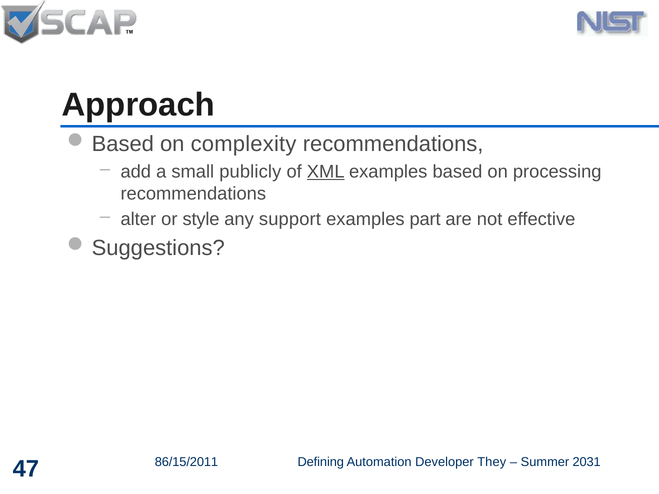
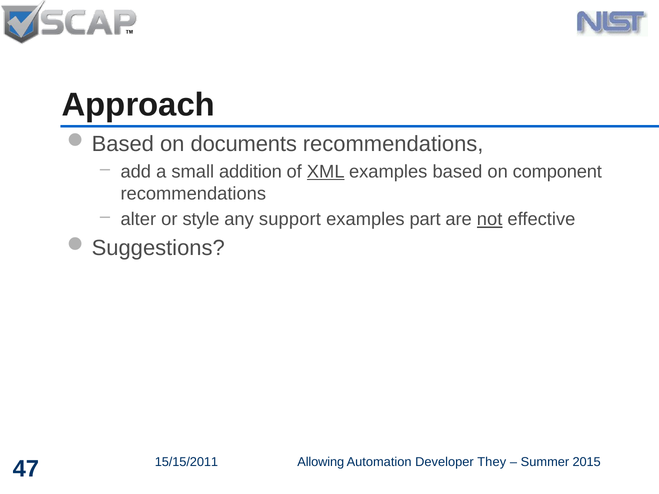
complexity: complexity -> documents
publicly: publicly -> addition
processing: processing -> component
not underline: none -> present
86/15/2011: 86/15/2011 -> 15/15/2011
Defining: Defining -> Allowing
2031: 2031 -> 2015
